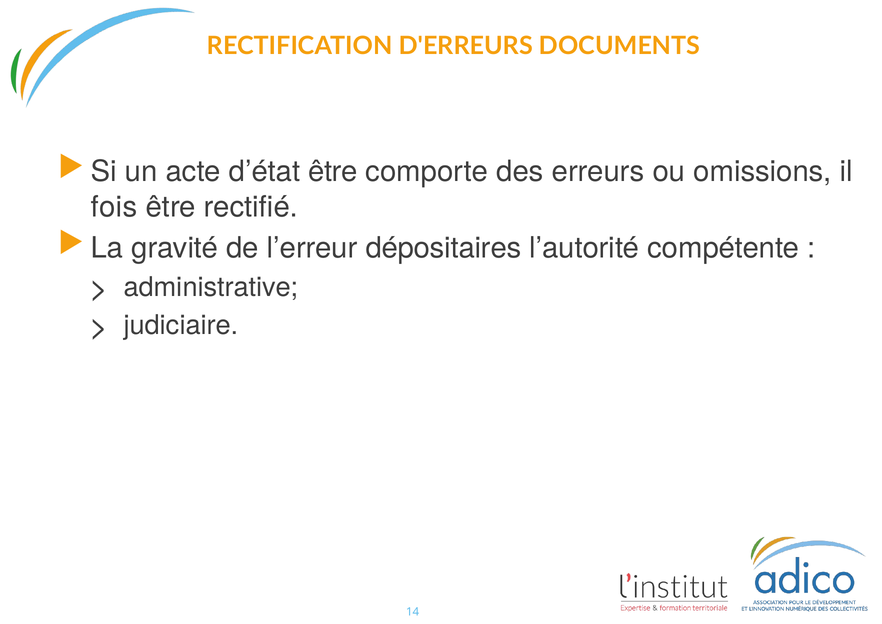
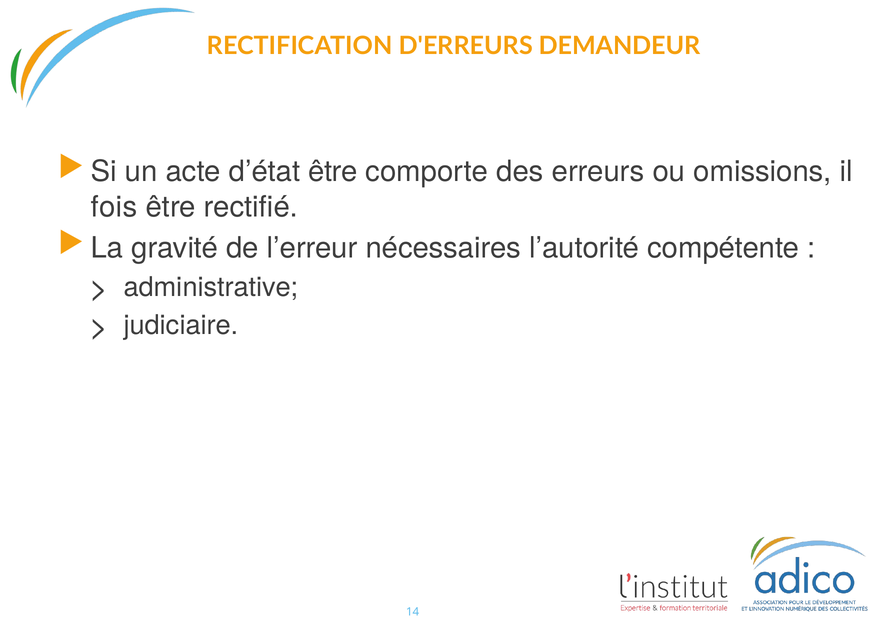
DOCUMENTS: DOCUMENTS -> DEMANDEUR
dépositaires: dépositaires -> nécessaires
